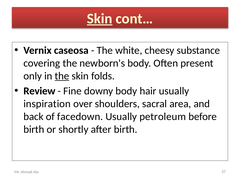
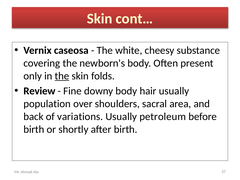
Skin at (100, 19) underline: present -> none
inspiration: inspiration -> population
facedown: facedown -> variations
